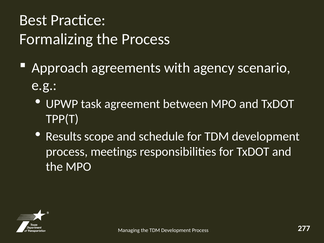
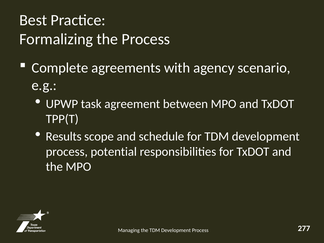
Approach: Approach -> Complete
meetings: meetings -> potential
